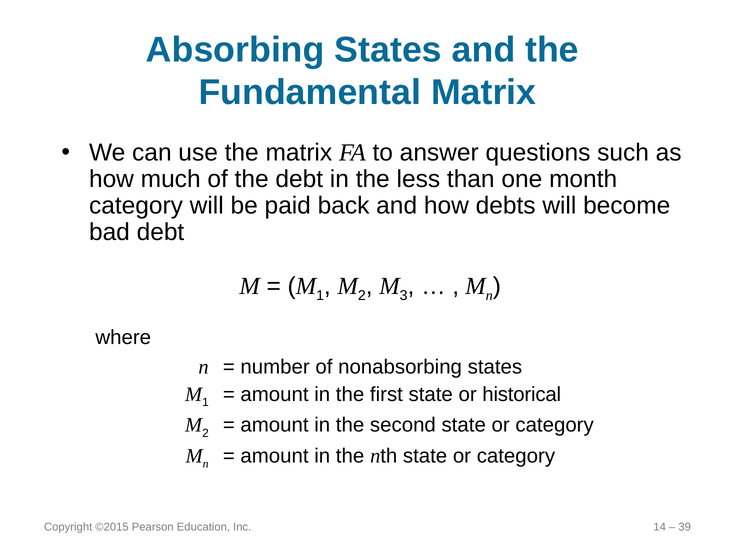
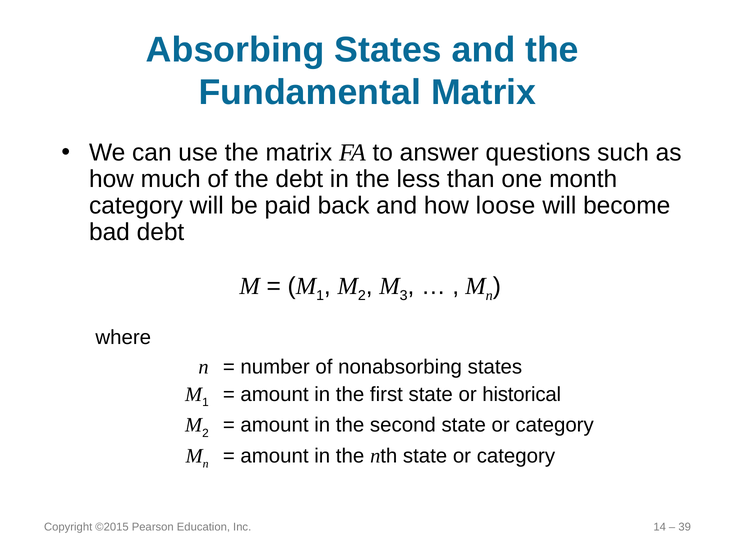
debts: debts -> loose
